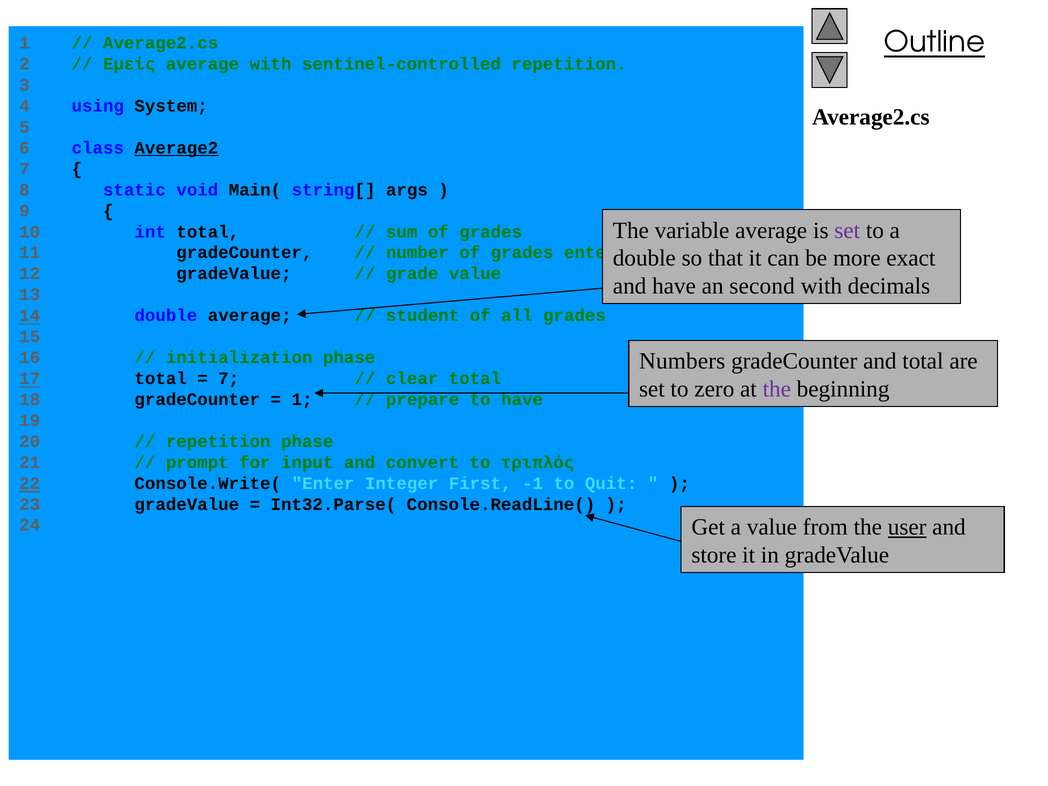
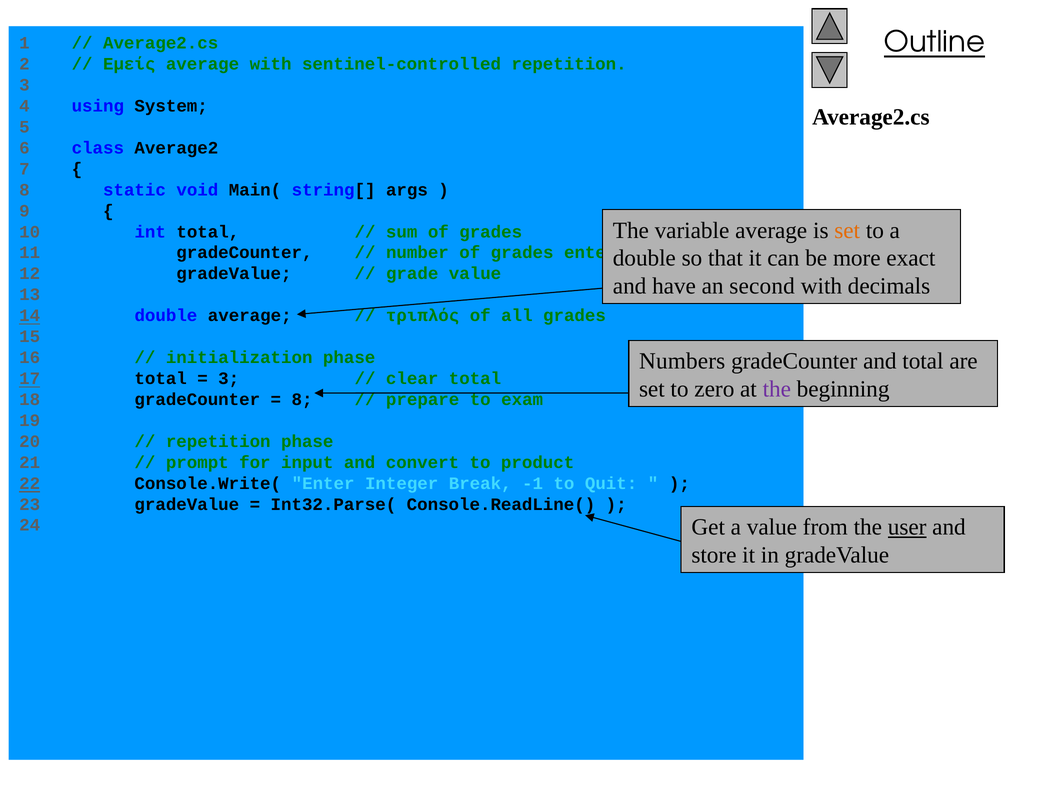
Average2 underline: present -> none
set at (847, 230) colour: purple -> orange
student: student -> τριπλός
7 at (229, 378): 7 -> 3
1 at (302, 399): 1 -> 8
to have: have -> exam
τριπλός: τριπλός -> product
First: First -> Break
